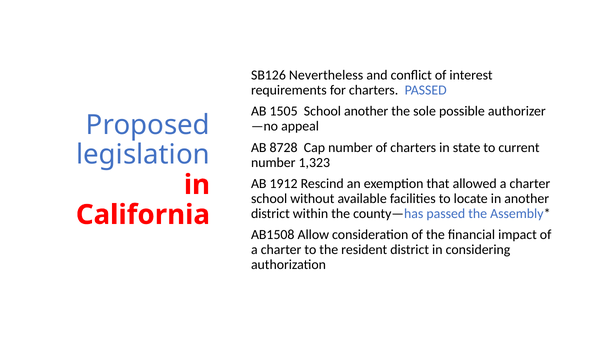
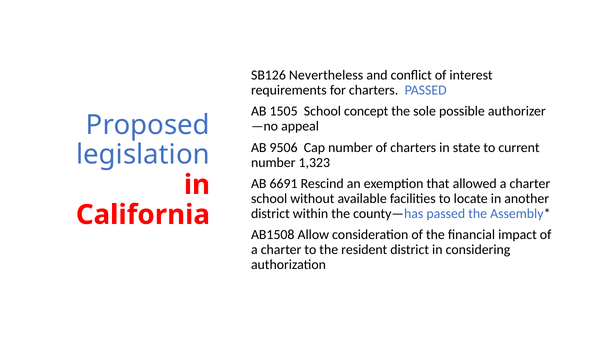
School another: another -> concept
8728: 8728 -> 9506
1912: 1912 -> 6691
